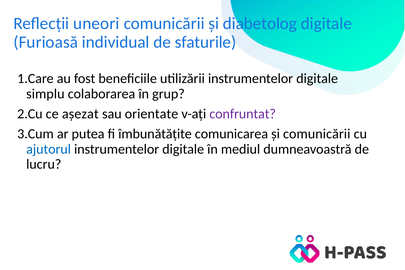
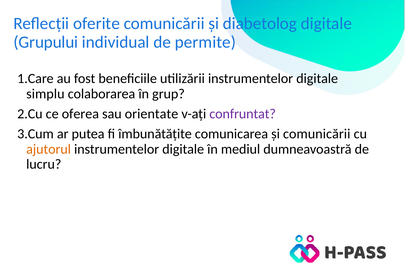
uneori: uneori -> oferite
Furioasă: Furioasă -> Grupului
sfaturile: sfaturile -> permite
așezat: așezat -> oferea
ajutorul colour: blue -> orange
